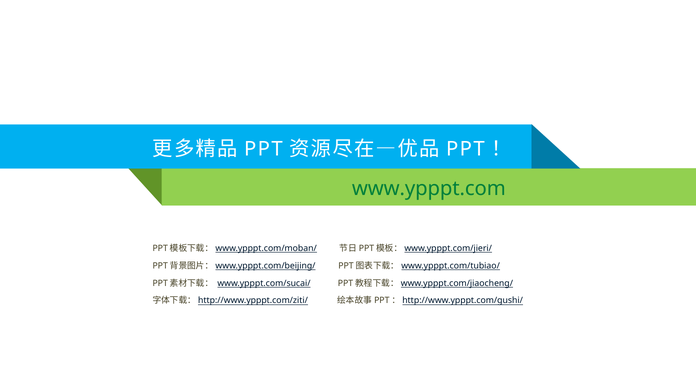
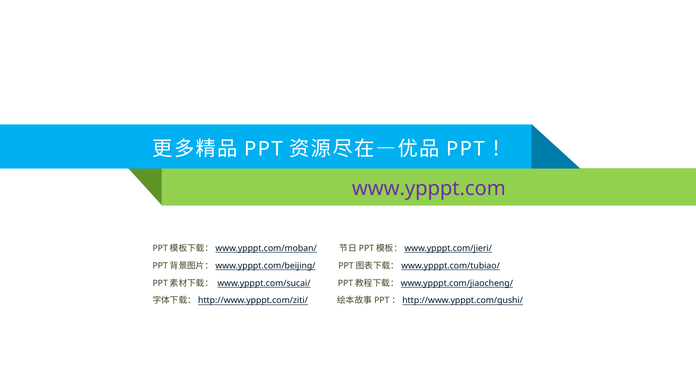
www.ypppt.com colour: green -> purple
